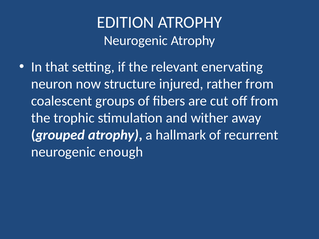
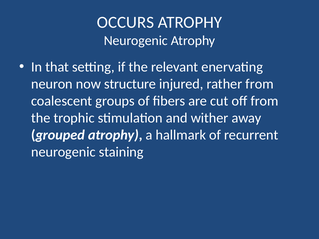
EDITION: EDITION -> OCCURS
enough: enough -> staining
